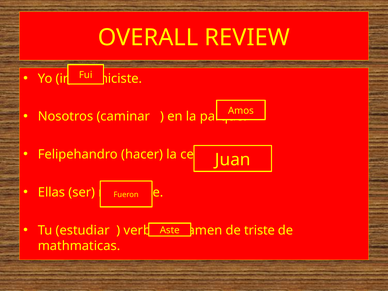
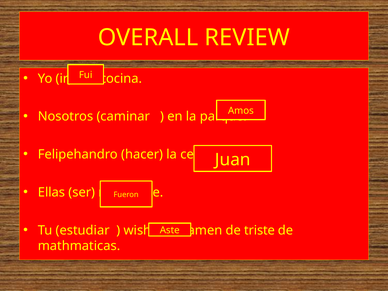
hiciste: hiciste -> cocina
verb: verb -> wish
